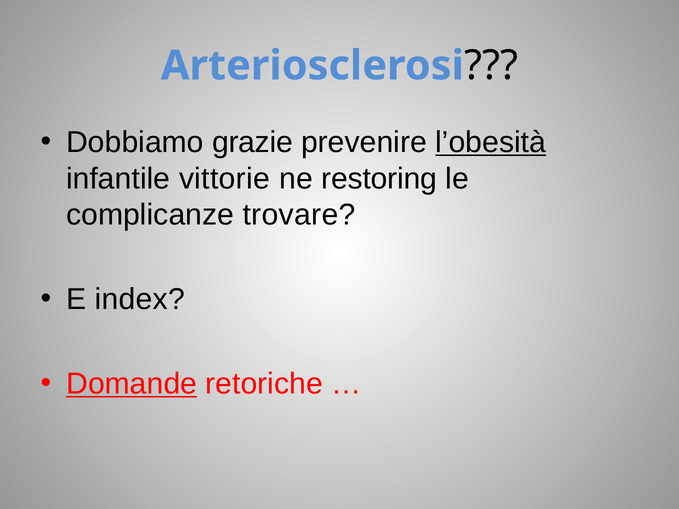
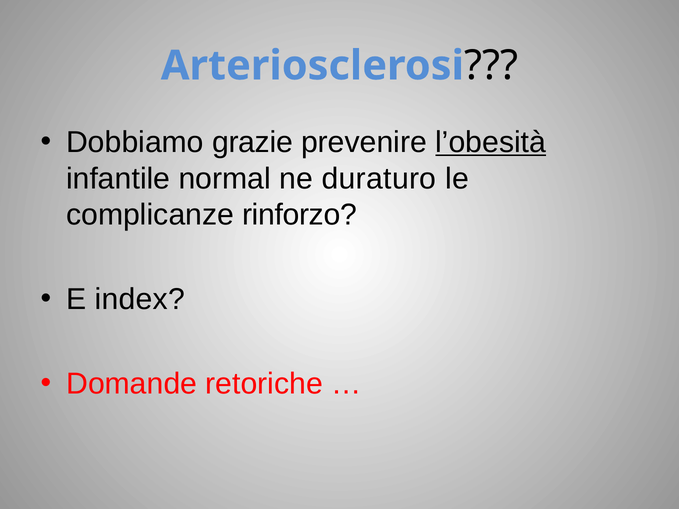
vittorie: vittorie -> normal
restoring: restoring -> duraturo
trovare: trovare -> rinforzo
Domande underline: present -> none
